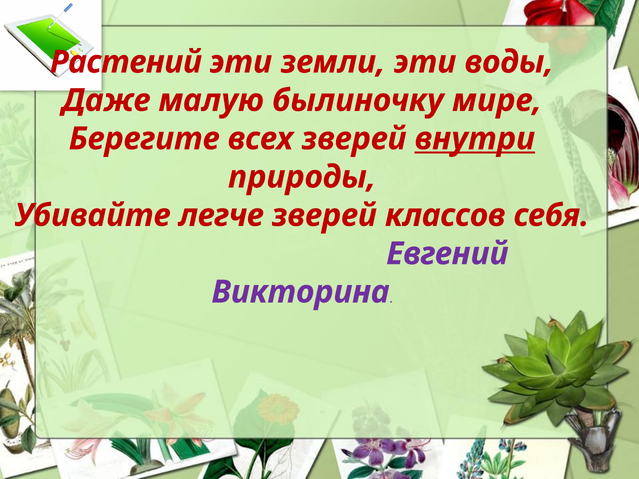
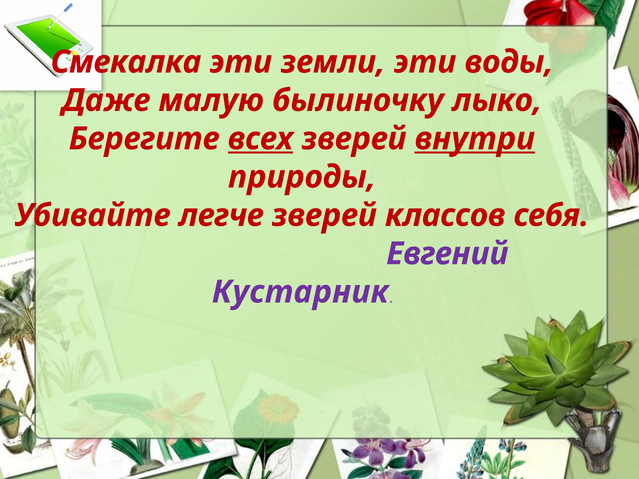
Растений: Растений -> Смекалка
мире: мире -> лыко
всех underline: none -> present
Викторина: Викторина -> Кустарник
